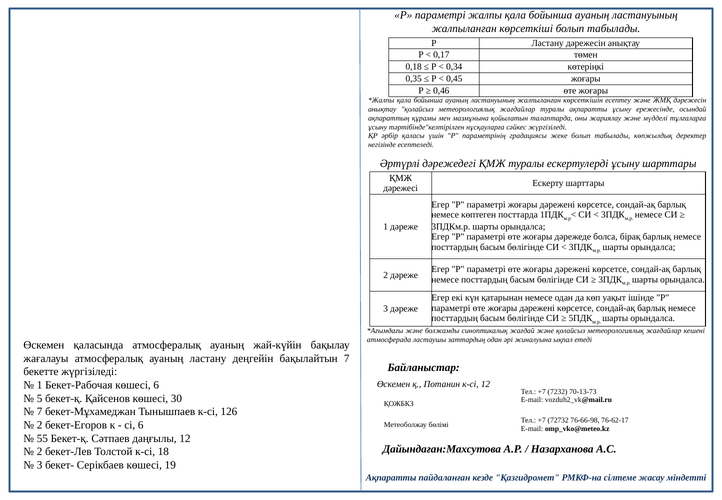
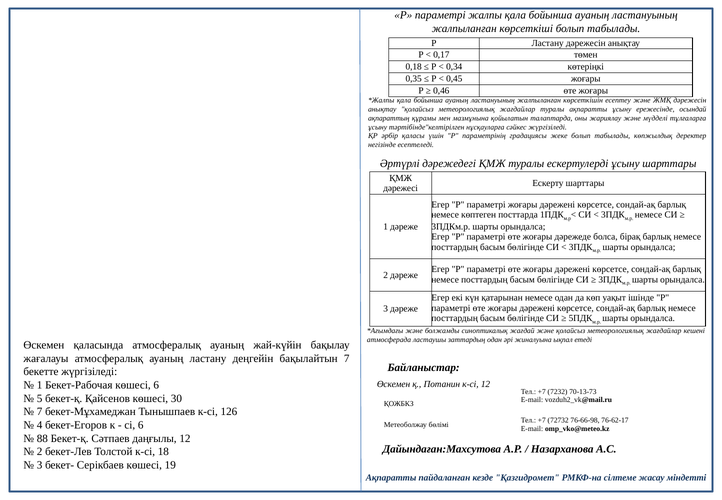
2 at (40, 425): 2 -> 4
55: 55 -> 88
